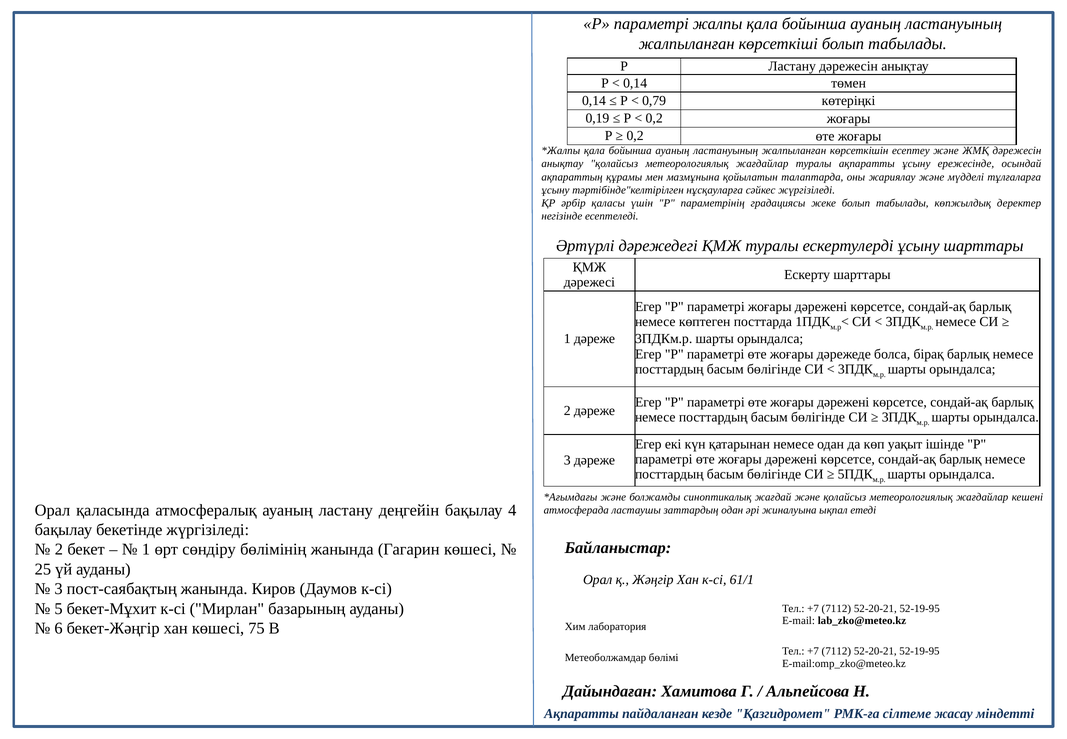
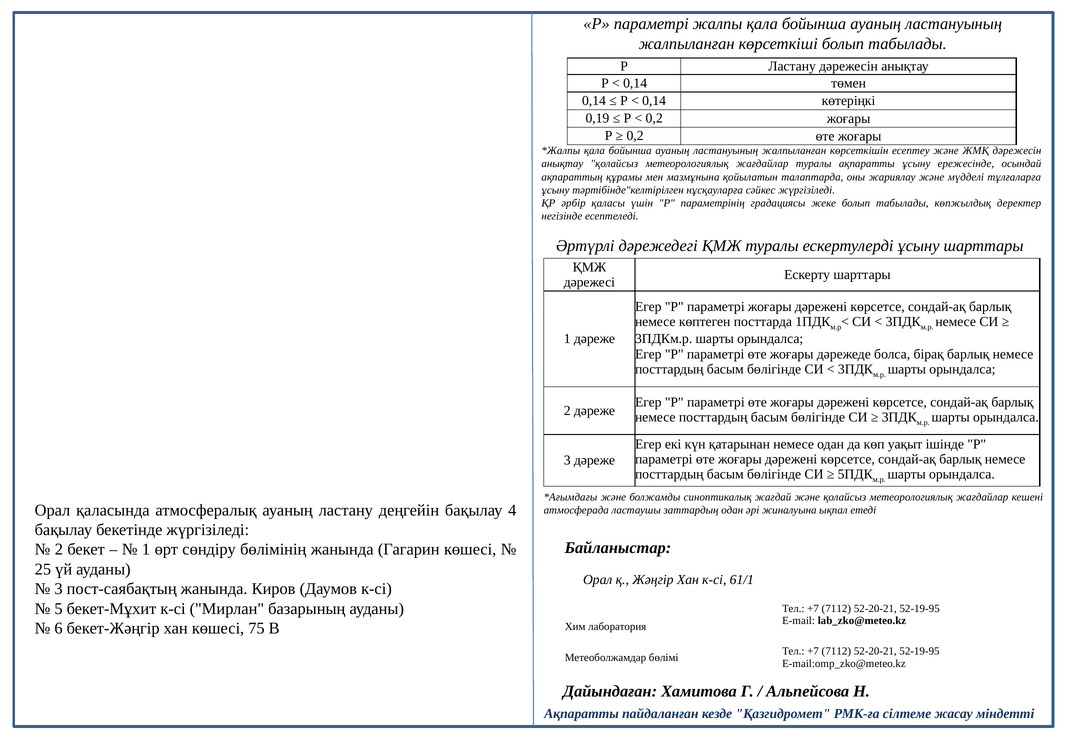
0,79 at (654, 101): 0,79 -> 0,14
